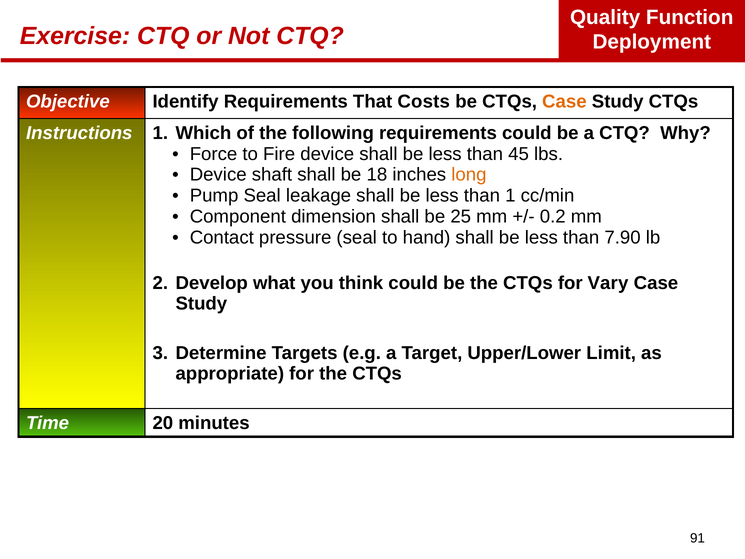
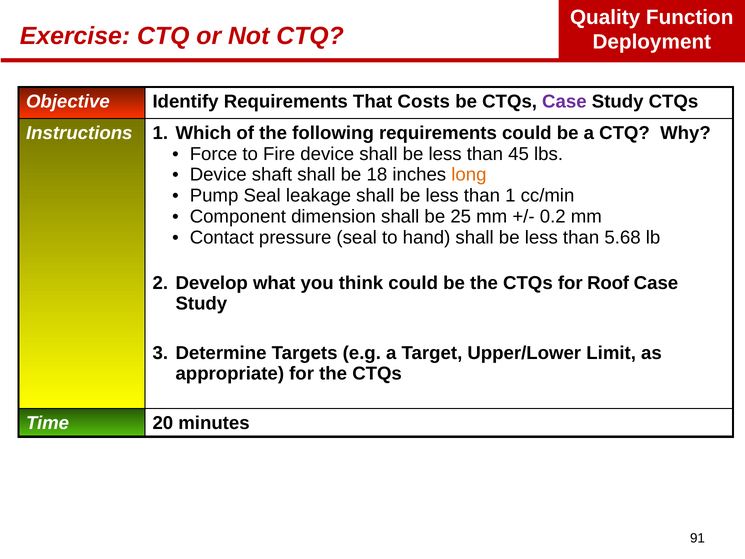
Case at (564, 101) colour: orange -> purple
7.90: 7.90 -> 5.68
Vary: Vary -> Roof
